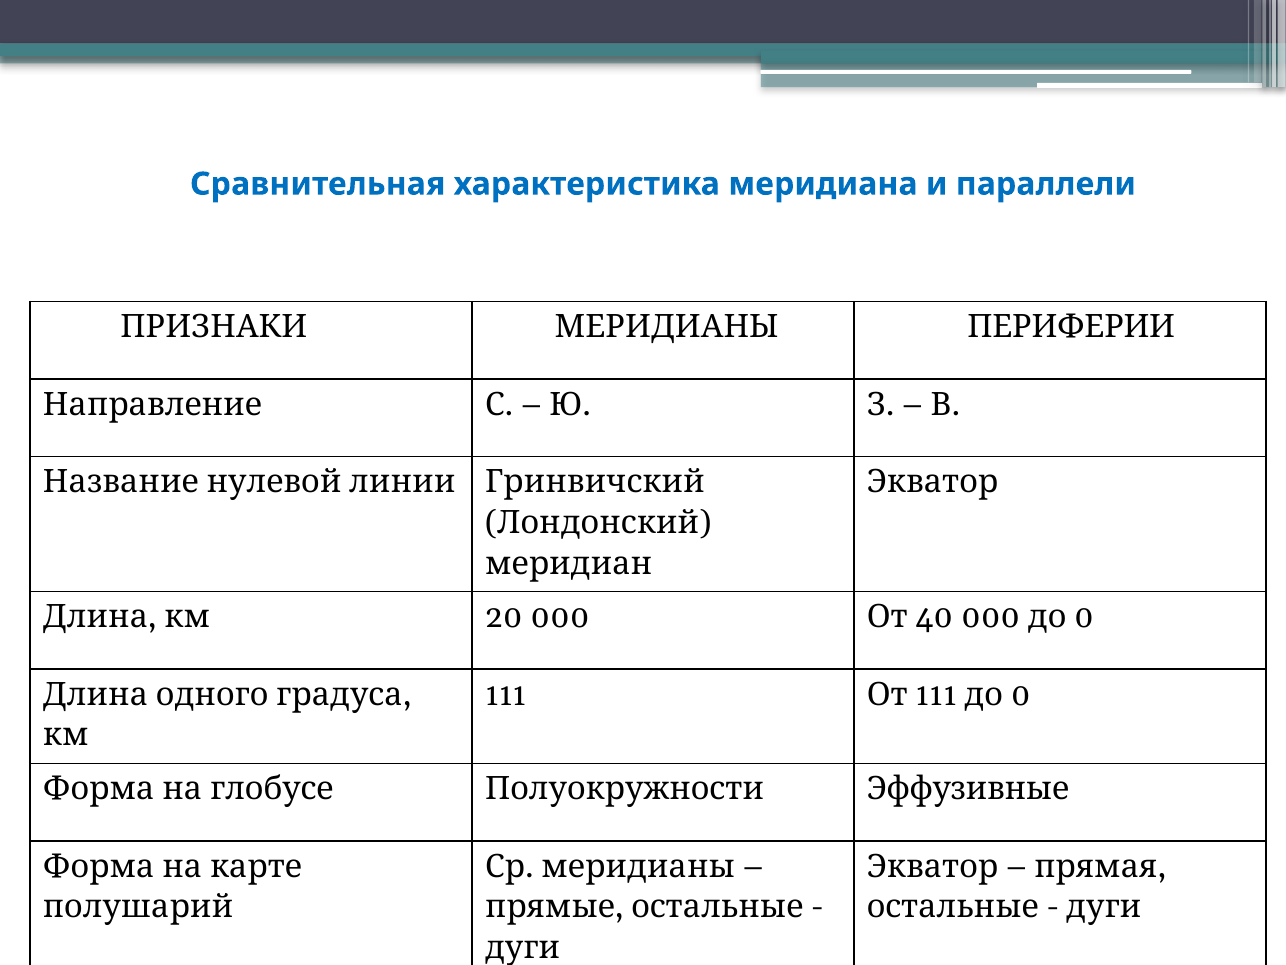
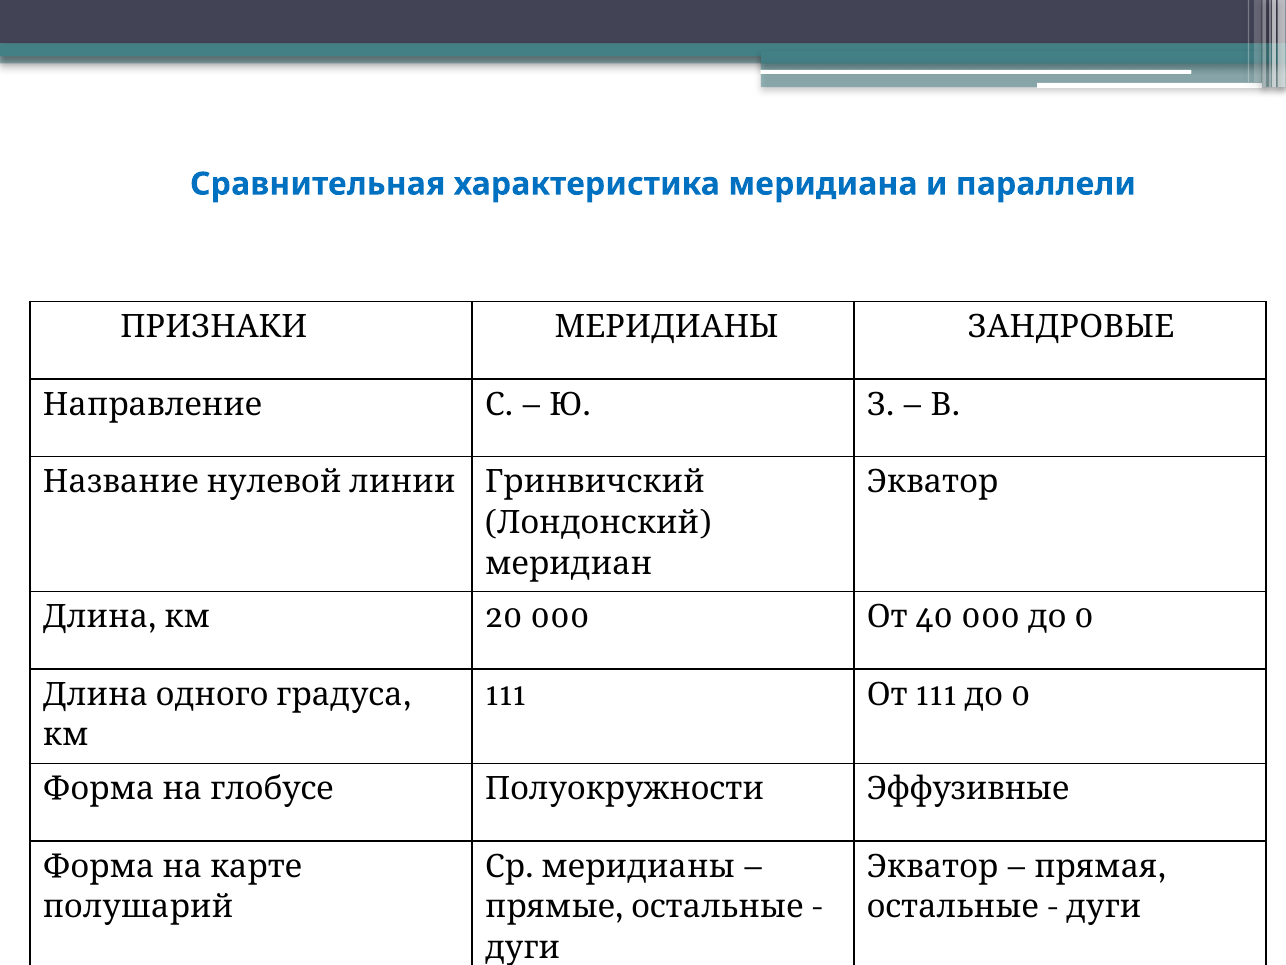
ПЕРИФЕРИИ: ПЕРИФЕРИИ -> ЗАНДРОВЫЕ
